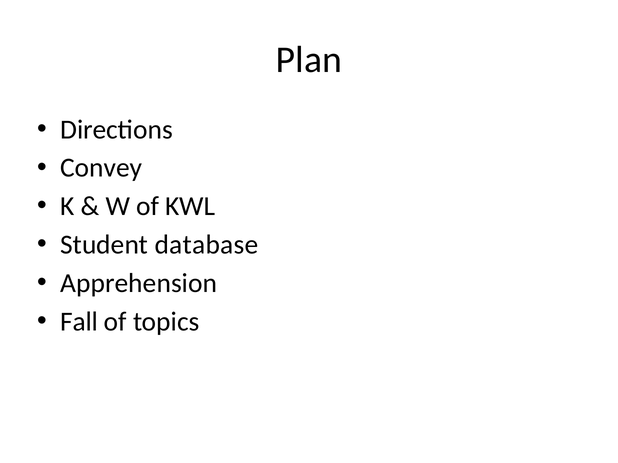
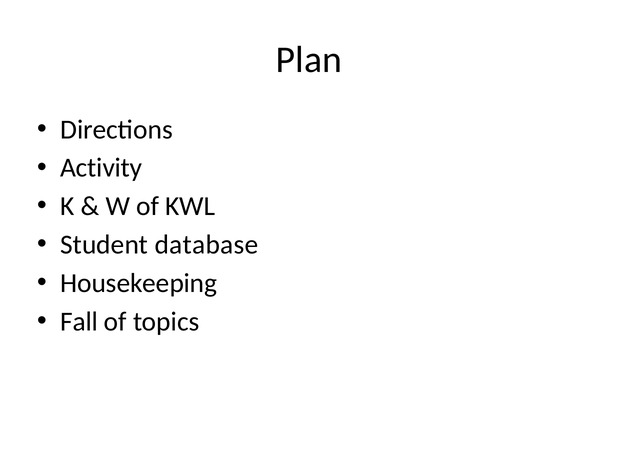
Convey: Convey -> Activity
Apprehension: Apprehension -> Housekeeping
